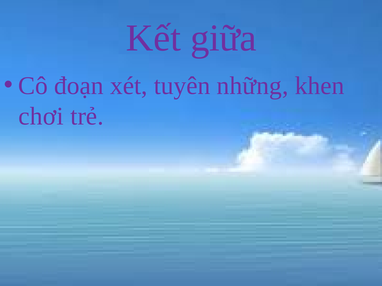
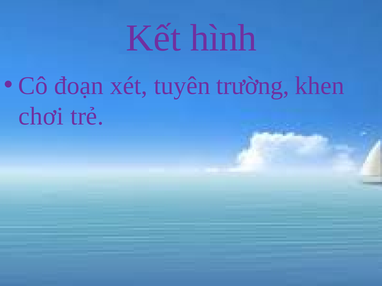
giữa: giữa -> hình
những: những -> trường
